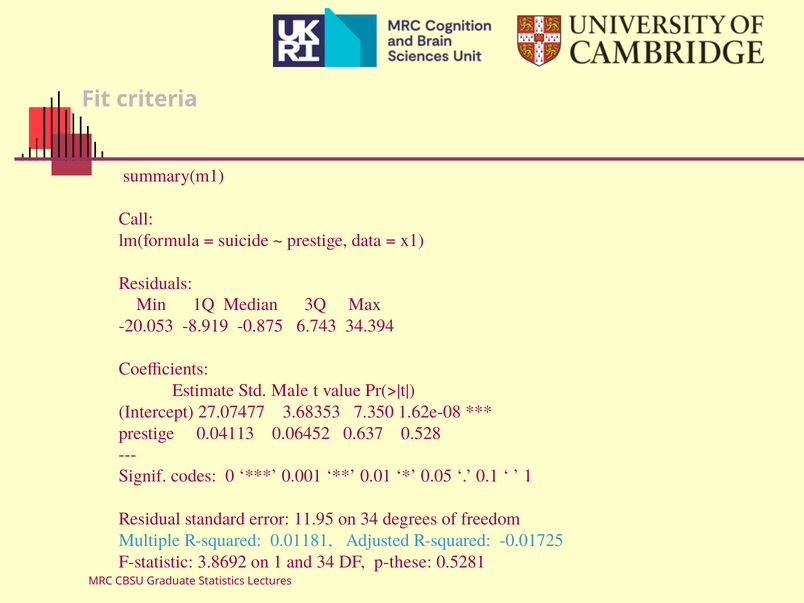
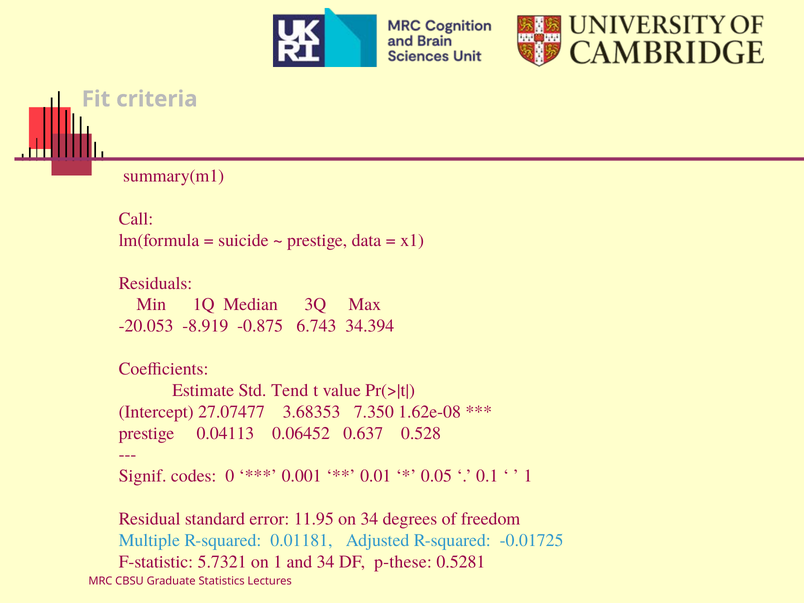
Male: Male -> Tend
3.8692: 3.8692 -> 5.7321
